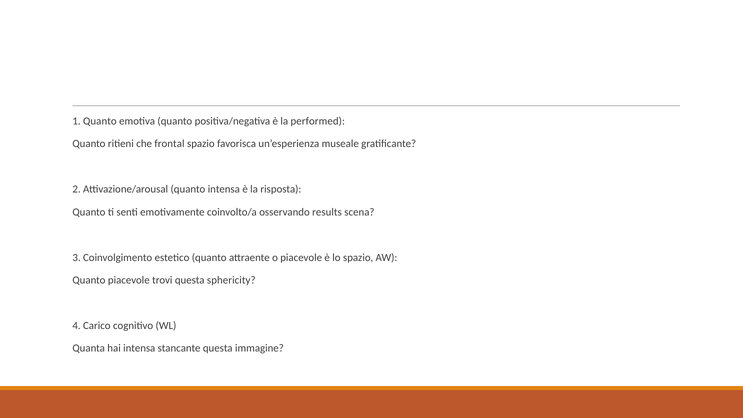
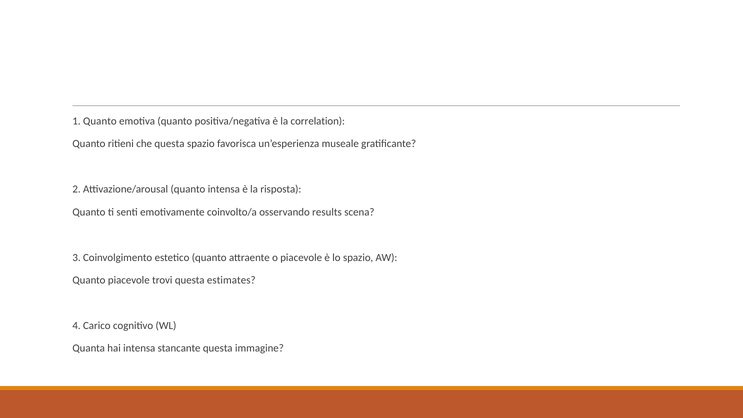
performed: performed -> correlation
che frontal: frontal -> questa
sphericity: sphericity -> estimates
